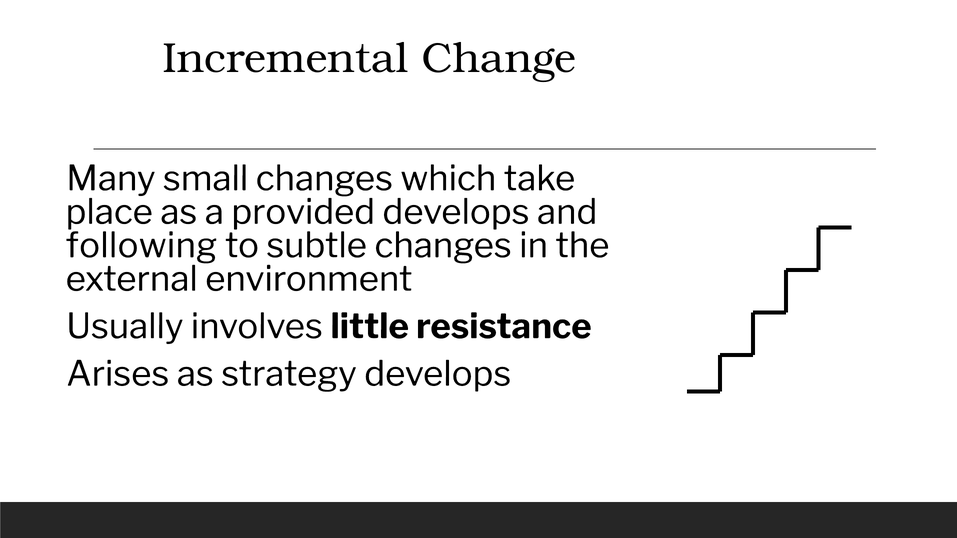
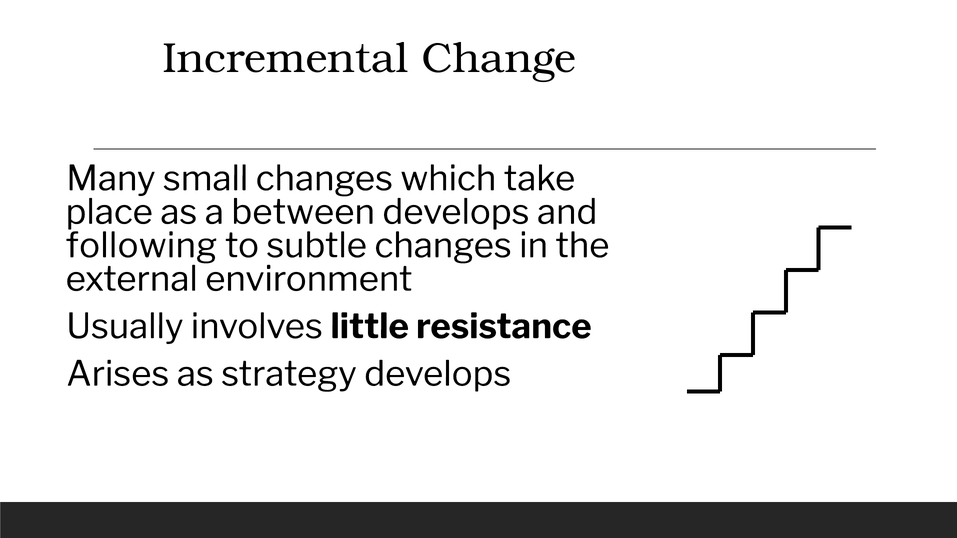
provided: provided -> between
